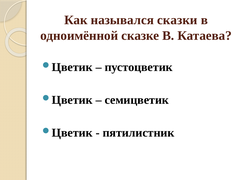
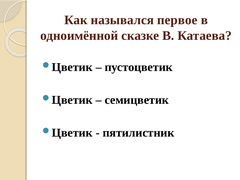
сказки: сказки -> первое
